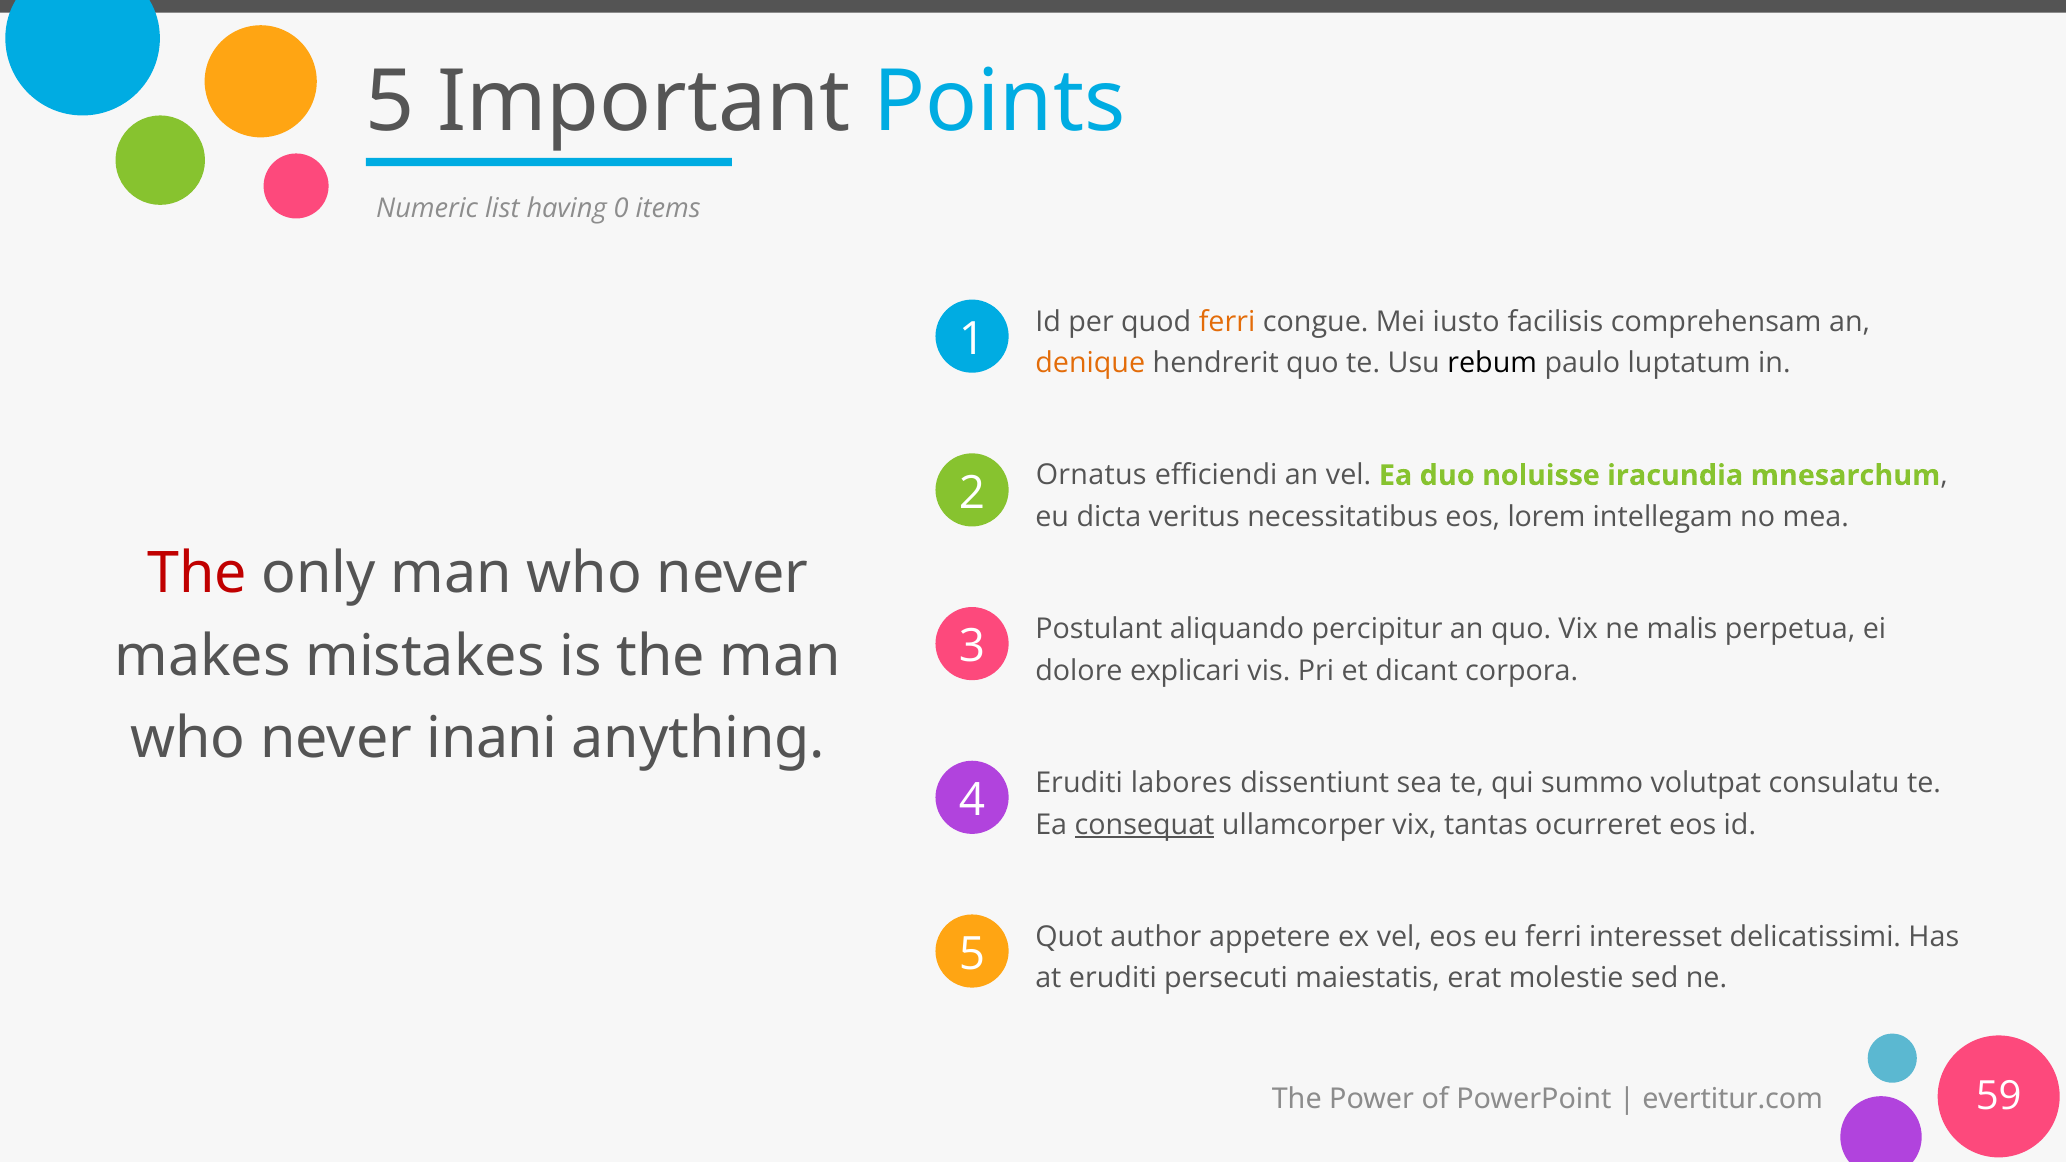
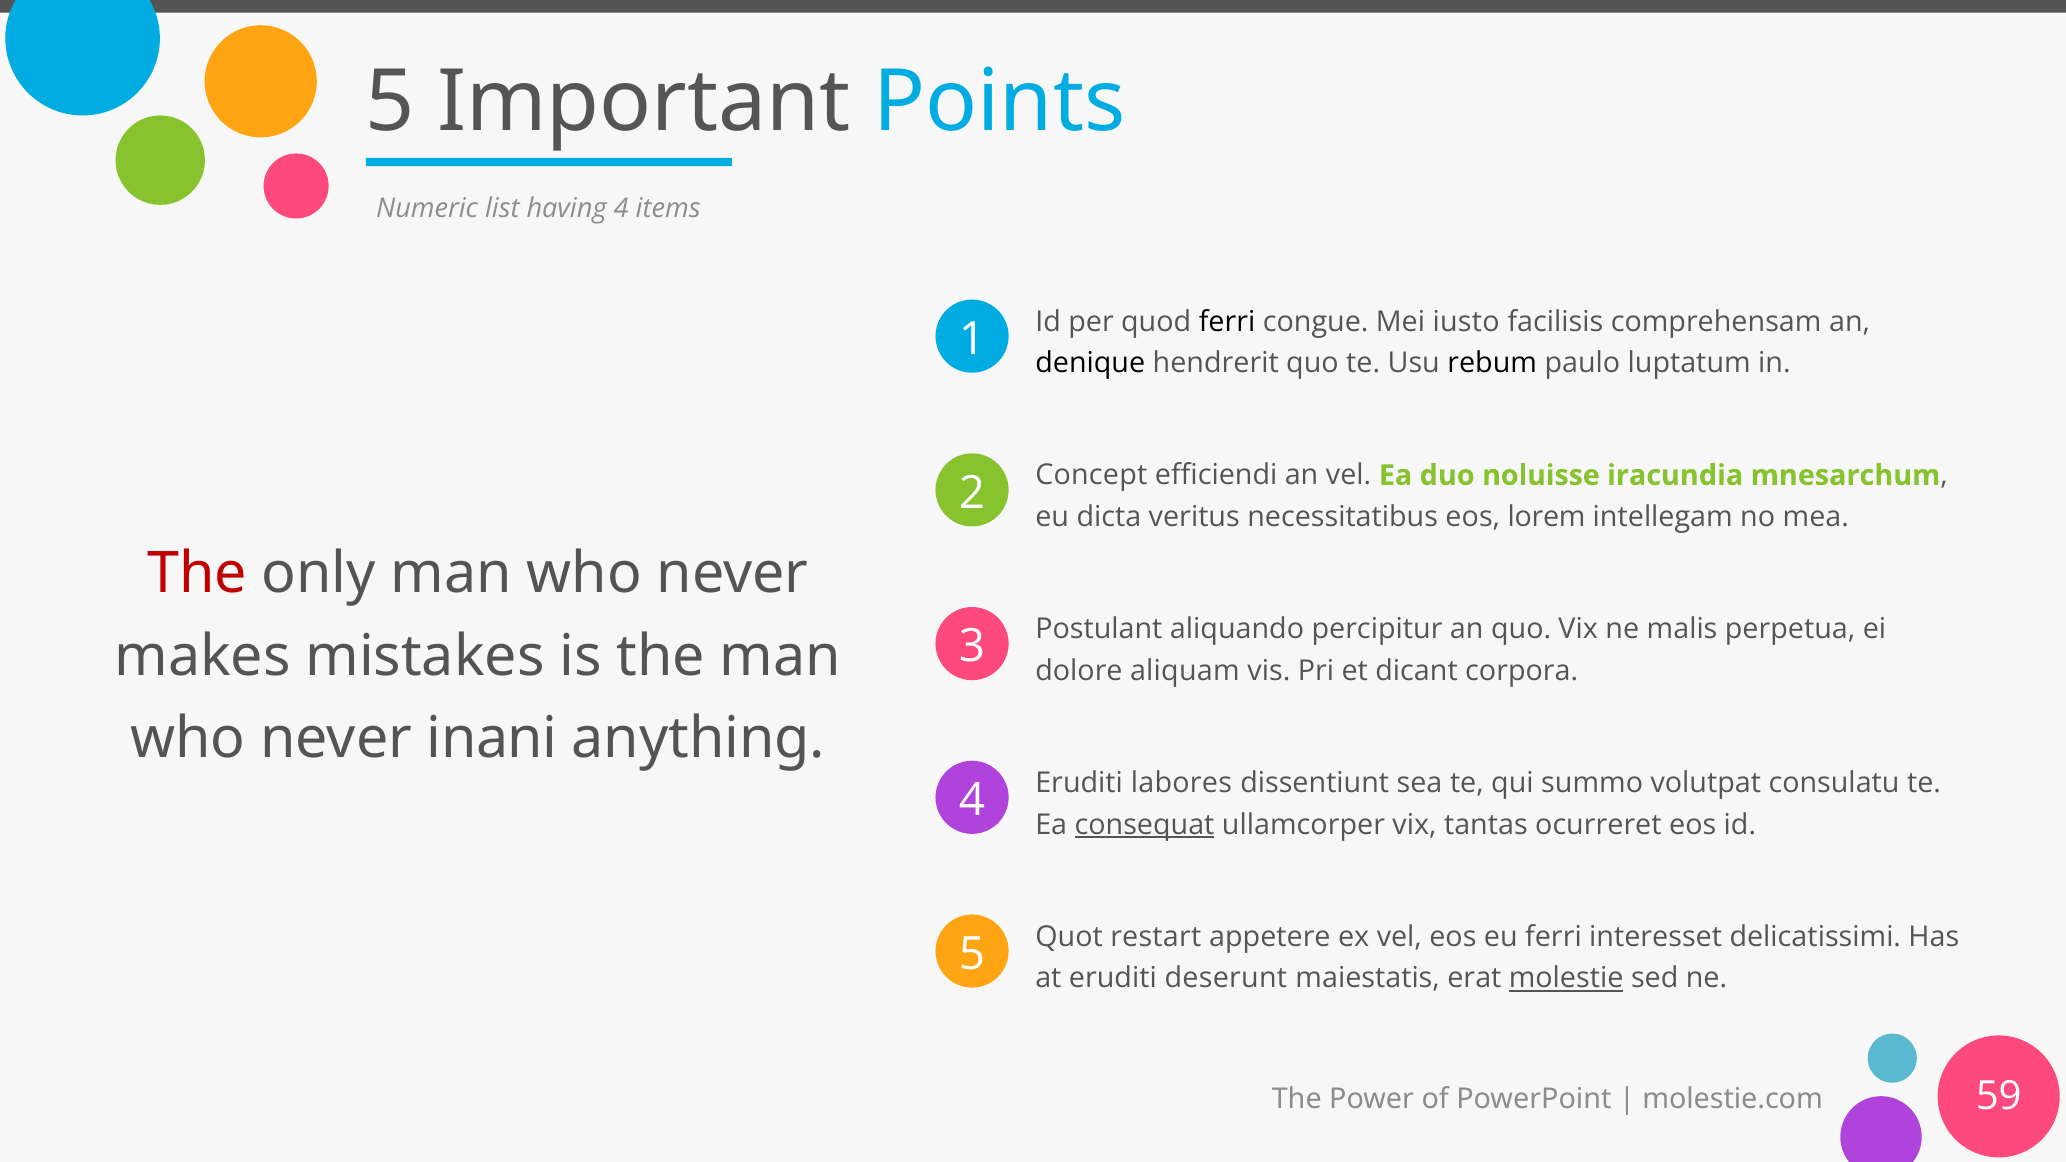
having 0: 0 -> 4
ferri at (1227, 322) colour: orange -> black
denique colour: orange -> black
Ornatus: Ornatus -> Concept
explicari: explicari -> aliquam
author: author -> restart
persecuti: persecuti -> deserunt
molestie underline: none -> present
evertitur.com: evertitur.com -> molestie.com
